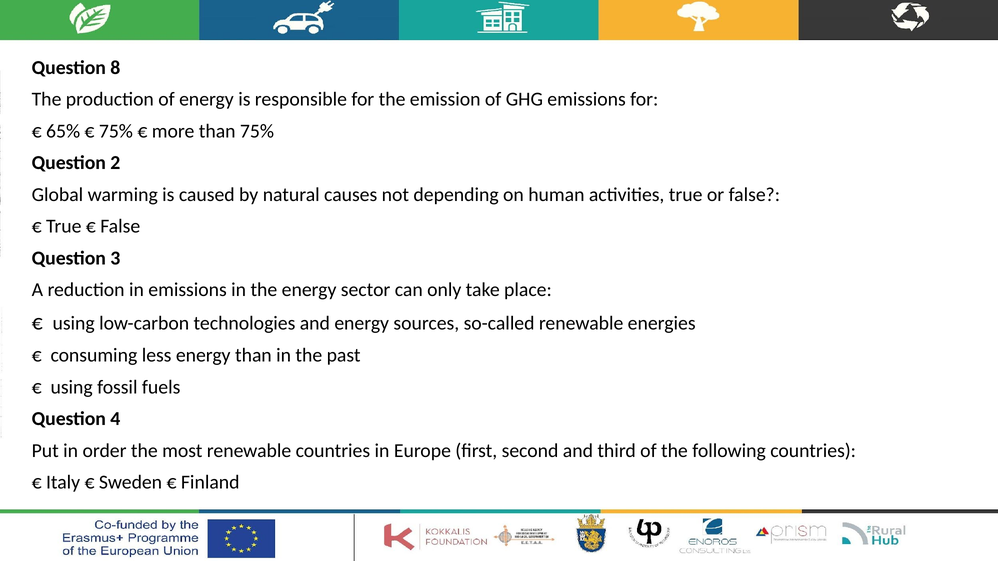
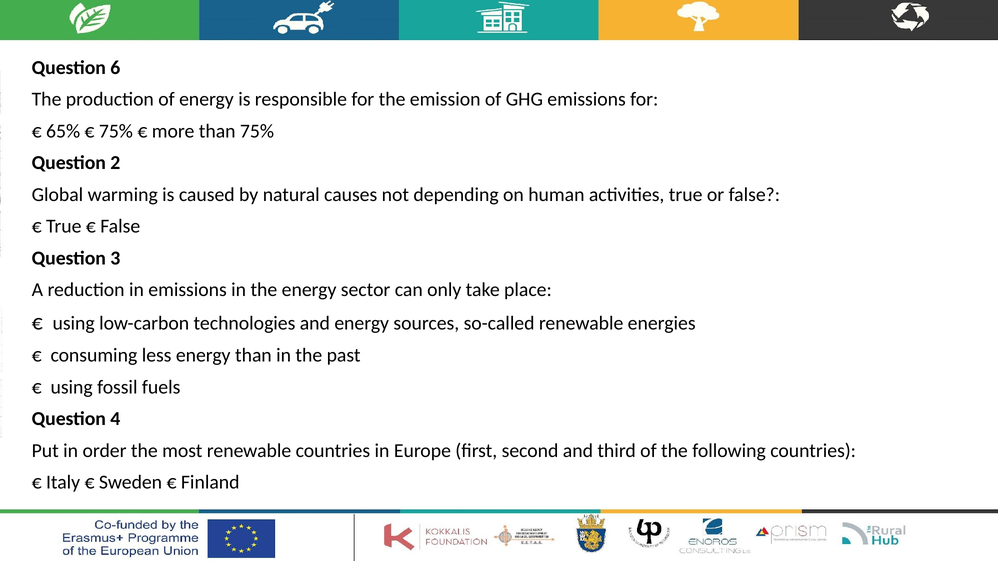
8: 8 -> 6
